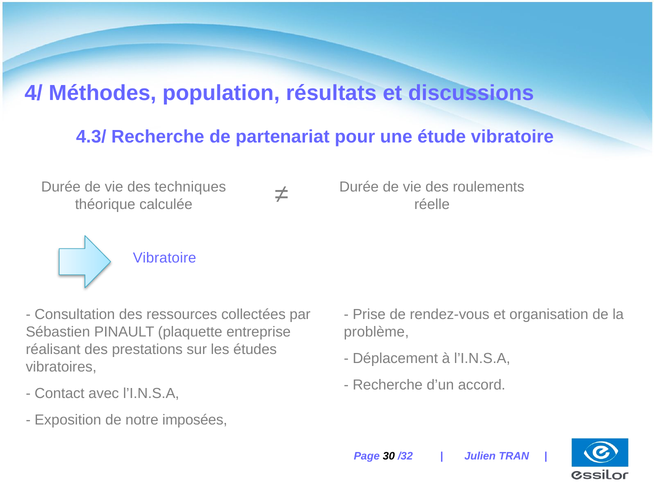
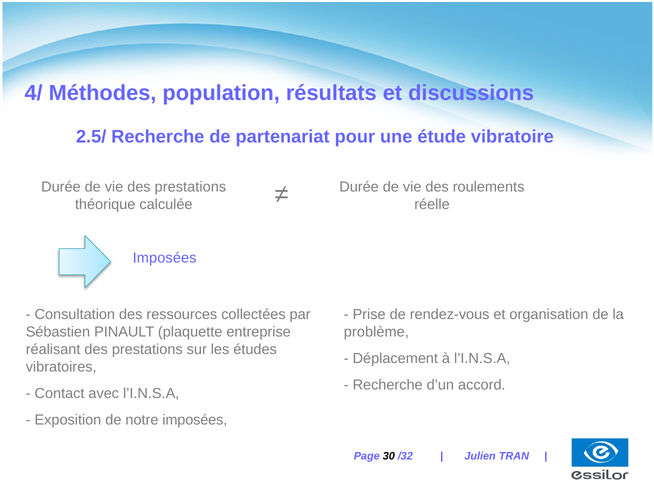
4.3/: 4.3/ -> 2.5/
vie des techniques: techniques -> prestations
Vibratoire at (165, 258): Vibratoire -> Imposées
